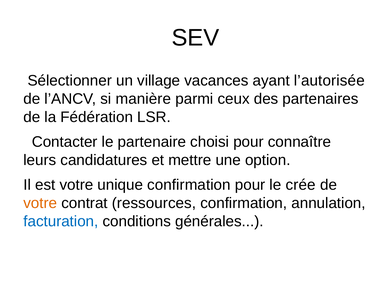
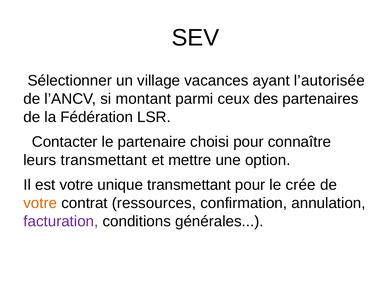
manière: manière -> montant
leurs candidatures: candidatures -> transmettant
unique confirmation: confirmation -> transmettant
facturation colour: blue -> purple
